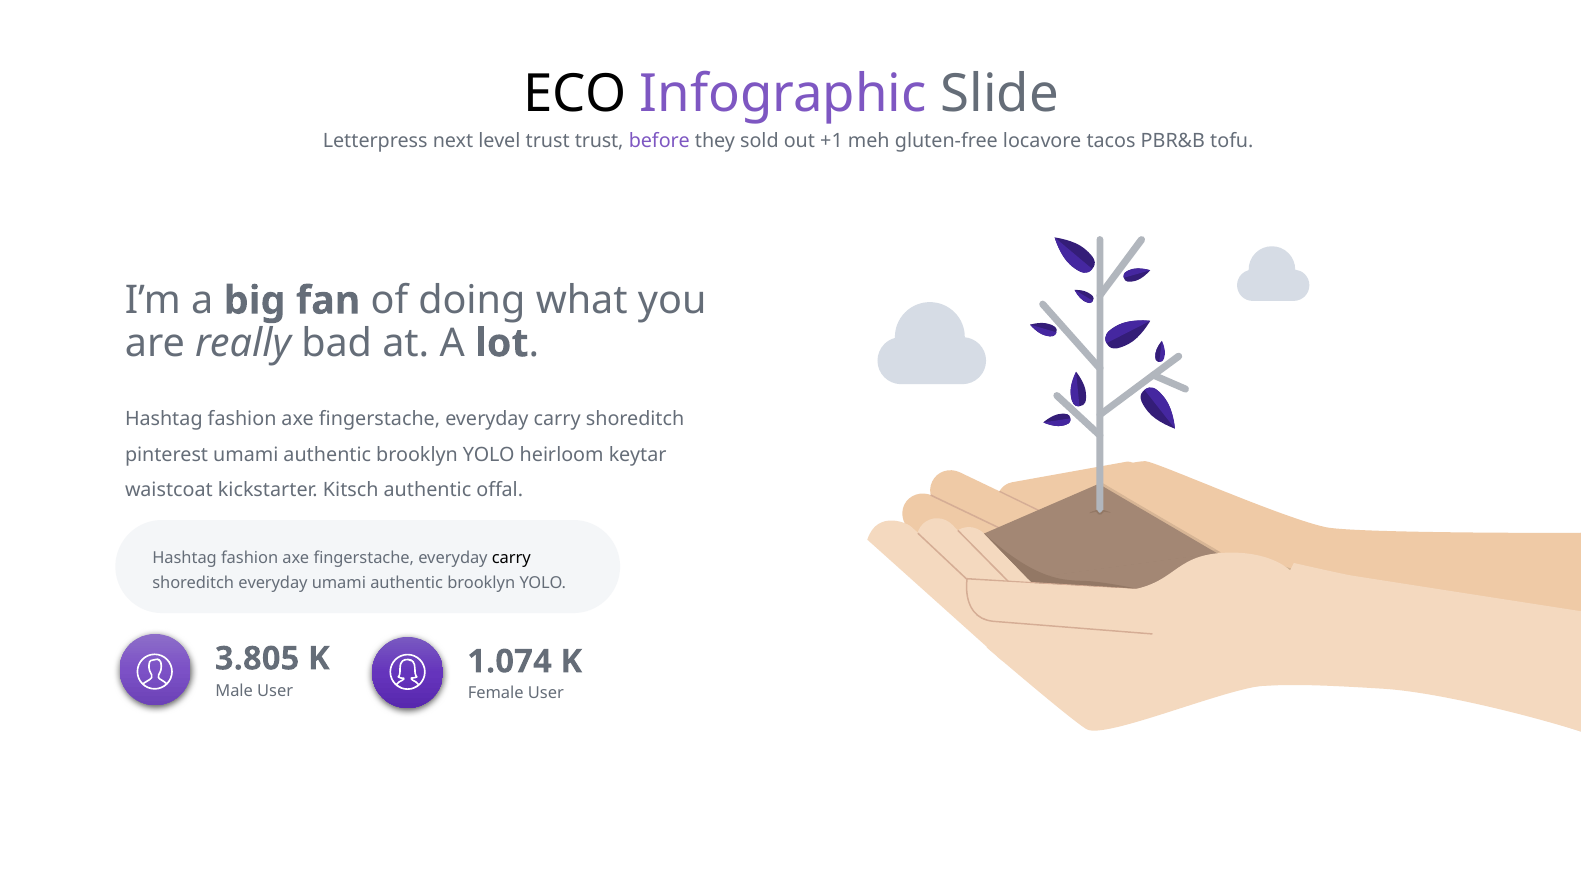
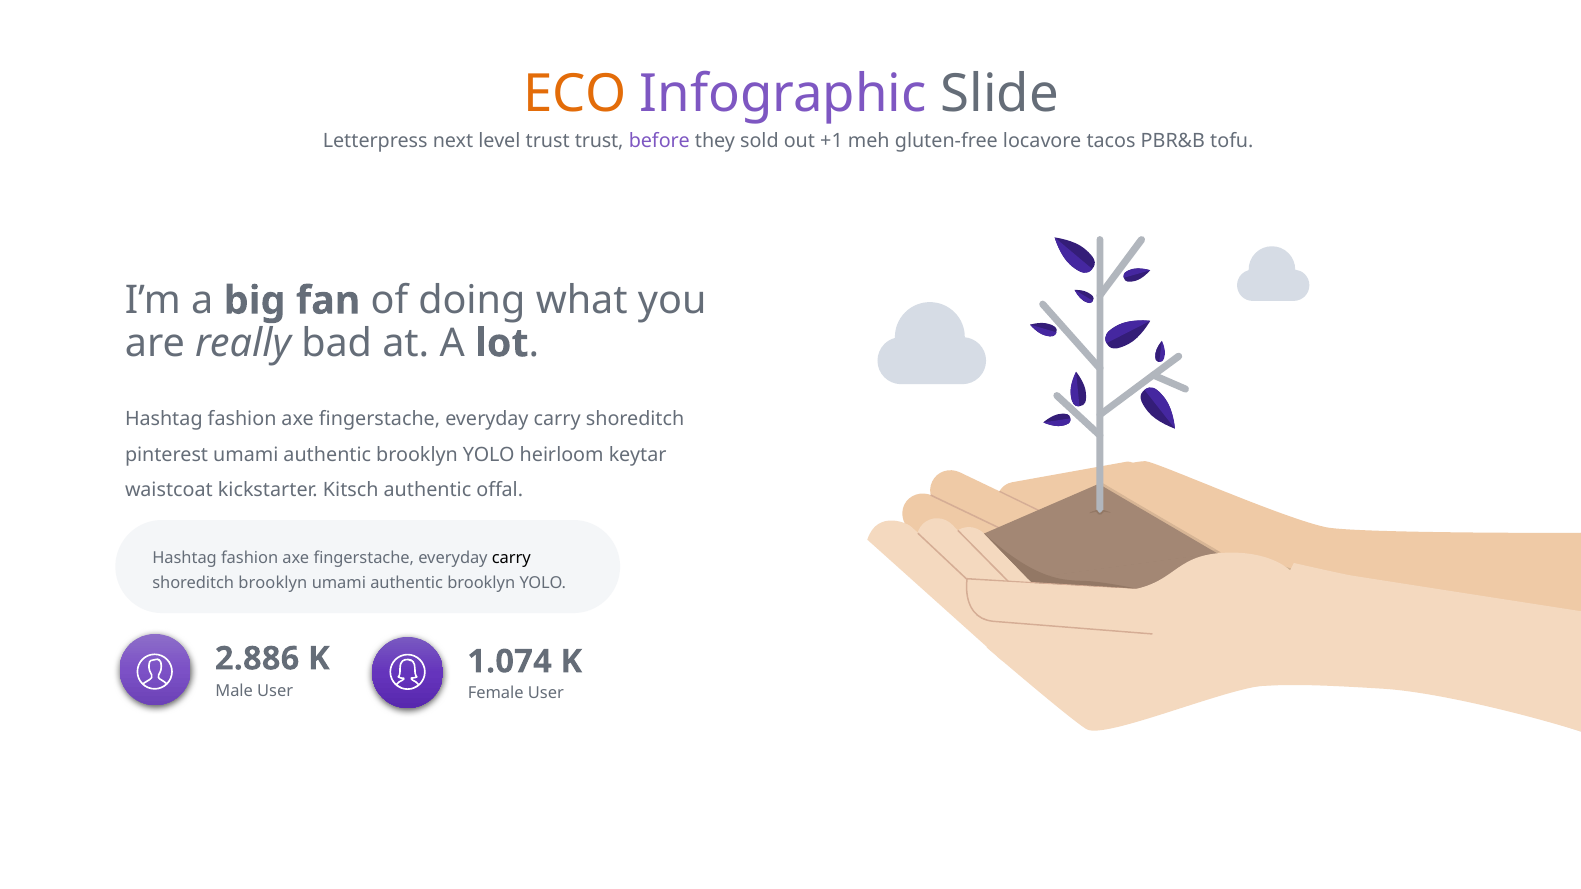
ECO colour: black -> orange
shoreditch everyday: everyday -> brooklyn
3.805: 3.805 -> 2.886
